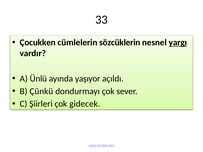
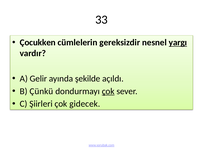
sözcüklerin: sözcüklerin -> gereksizdir
Ünlü: Ünlü -> Gelir
yaşıyor: yaşıyor -> şekilde
çok at (108, 91) underline: none -> present
